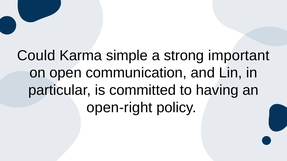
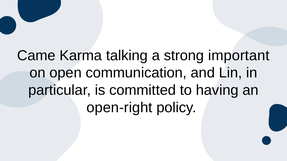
Could: Could -> Came
simple: simple -> talking
